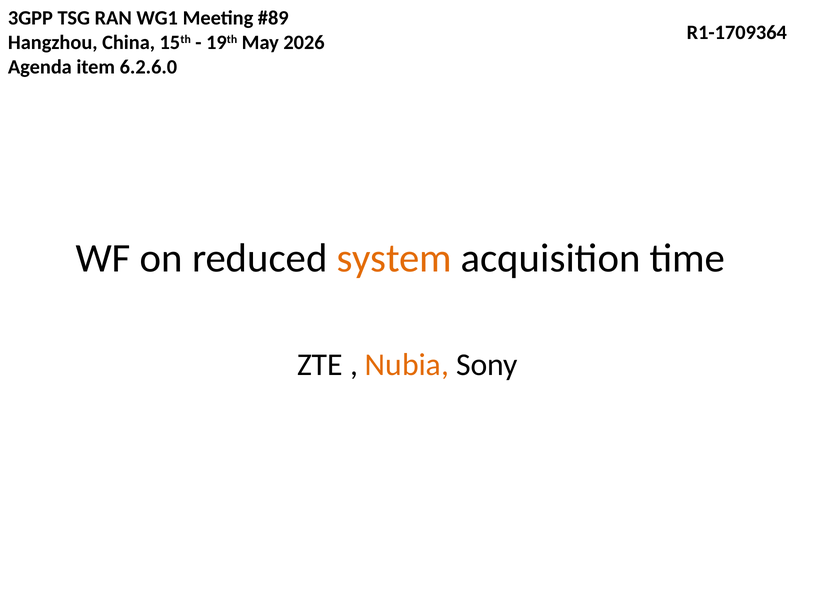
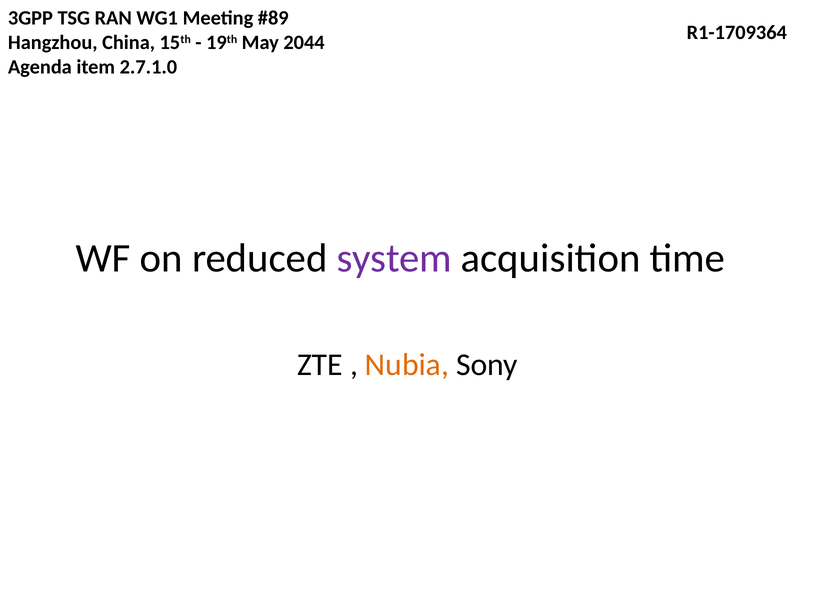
2026: 2026 -> 2044
6.2.6.0: 6.2.6.0 -> 2.7.1.0
system colour: orange -> purple
